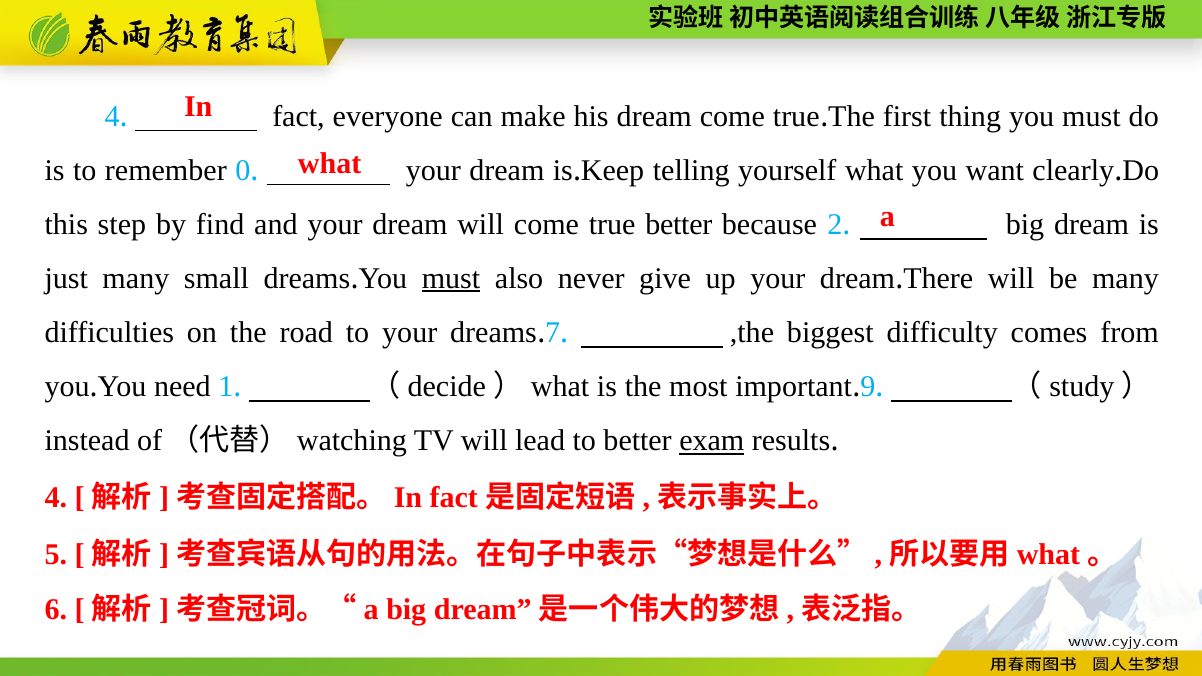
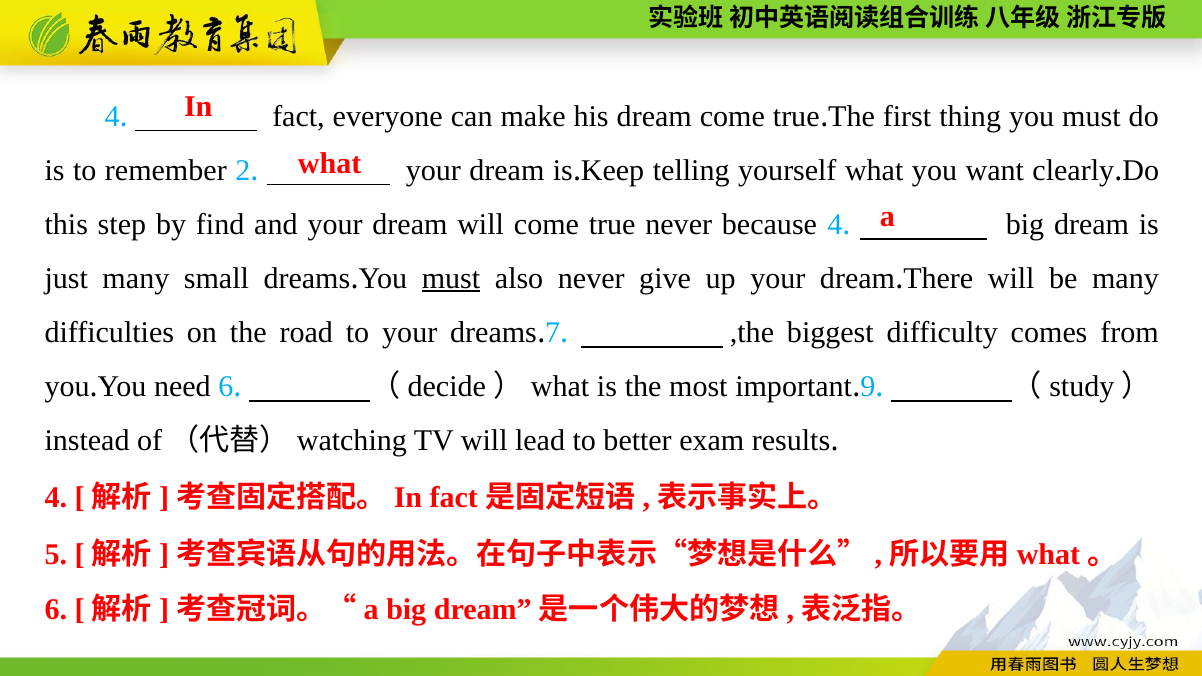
0: 0 -> 2
true better: better -> never
because 2: 2 -> 4
need 1: 1 -> 6
exam underline: present -> none
